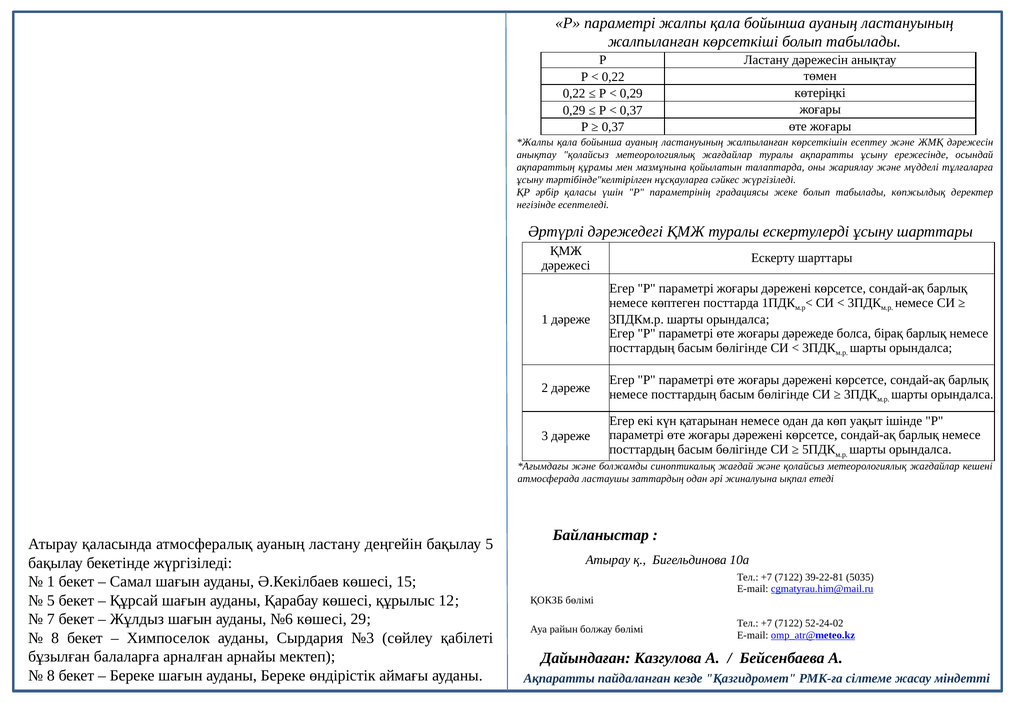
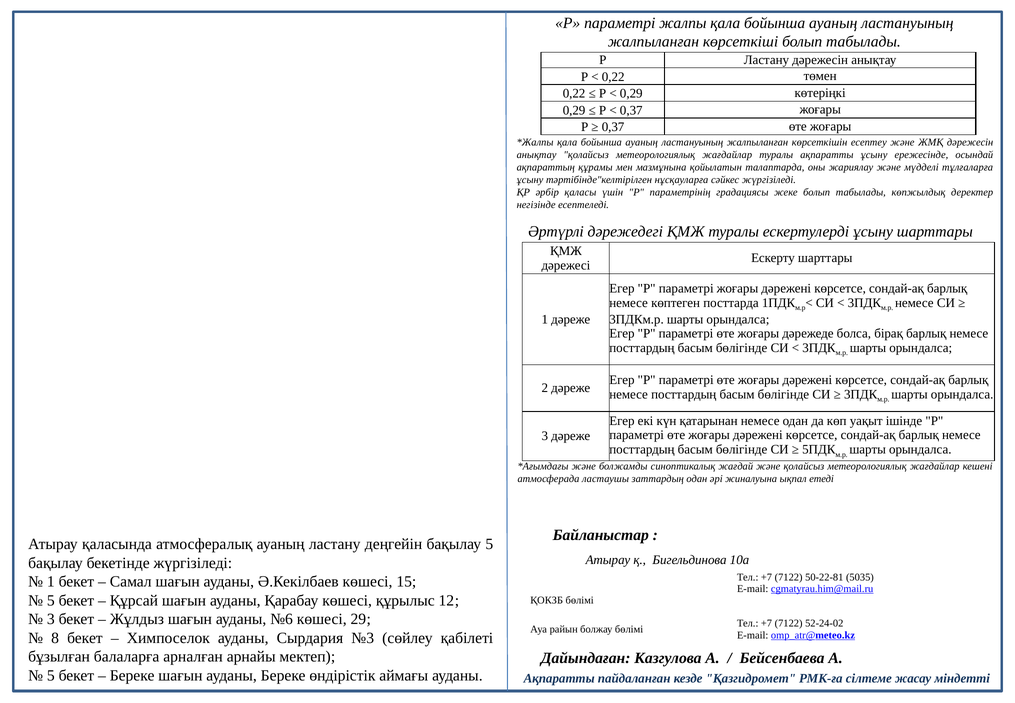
39-22-81: 39-22-81 -> 50-22-81
7 at (51, 619): 7 -> 3
8 at (51, 675): 8 -> 5
